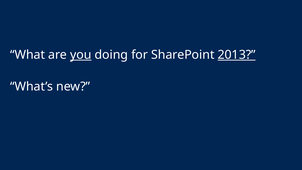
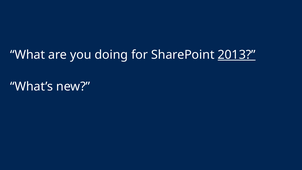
you underline: present -> none
